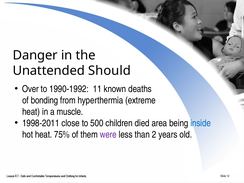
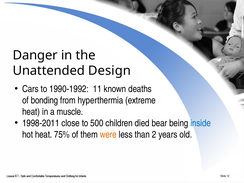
Should: Should -> Design
Over: Over -> Cars
area: area -> bear
were colour: purple -> orange
